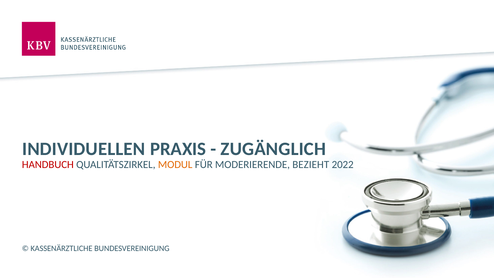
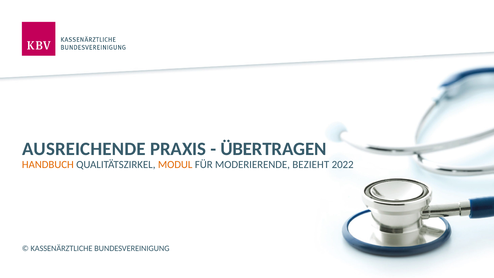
INDIVIDUELLEN: INDIVIDUELLEN -> AUSREICHENDE
ZUGÄNGLICH: ZUGÄNGLICH -> ÜBERTRAGEN
HANDBUCH colour: red -> orange
